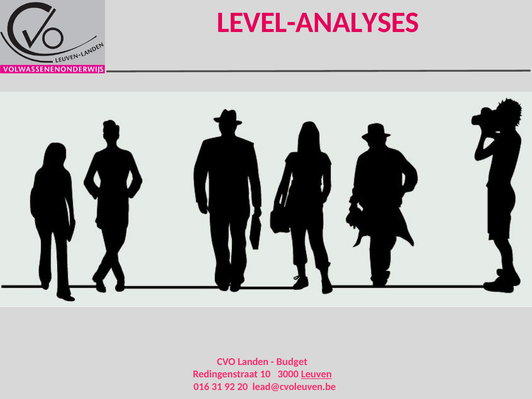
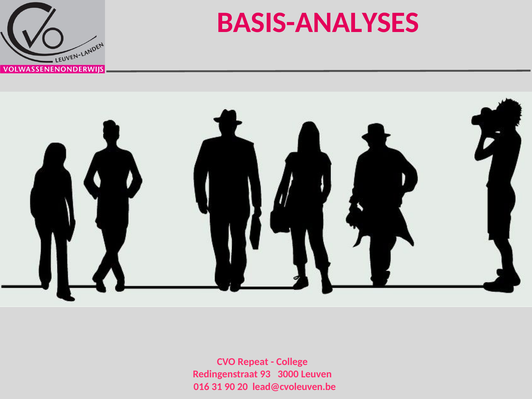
LEVEL-ANALYSES: LEVEL-ANALYSES -> BASIS-ANALYSES
Landen: Landen -> Repeat
Budget: Budget -> College
10: 10 -> 93
Leuven underline: present -> none
92: 92 -> 90
